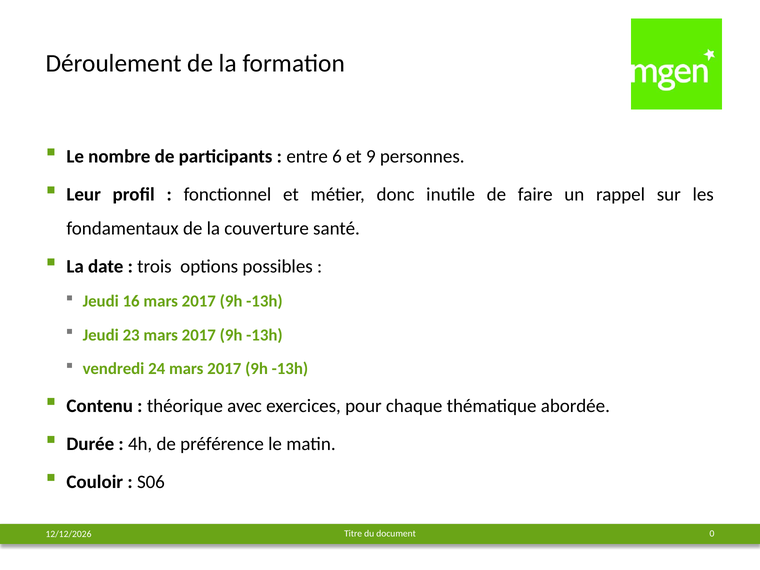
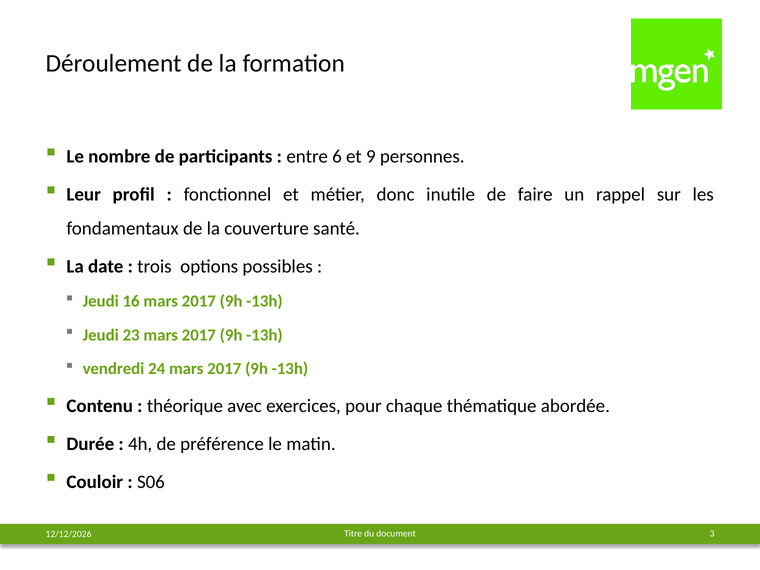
0: 0 -> 3
